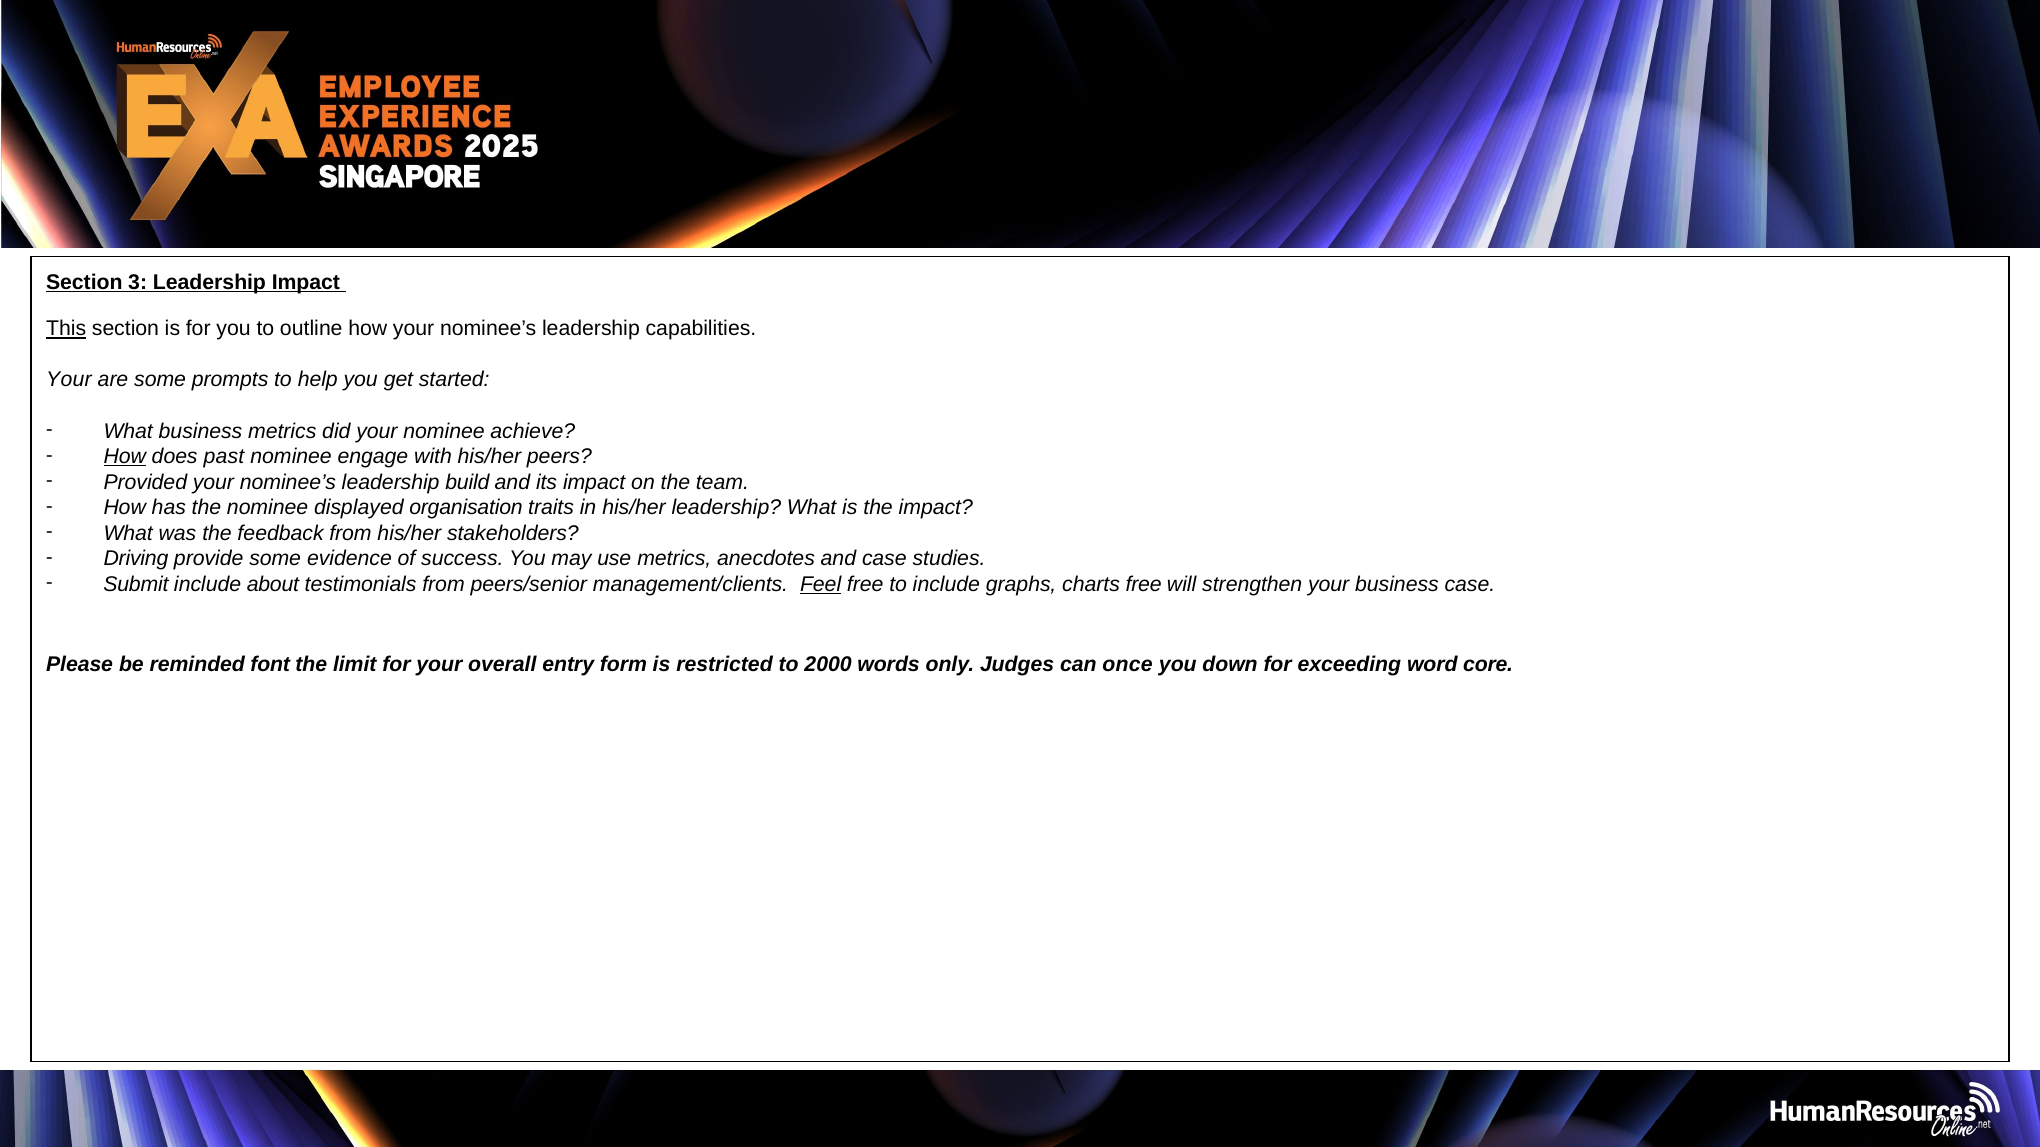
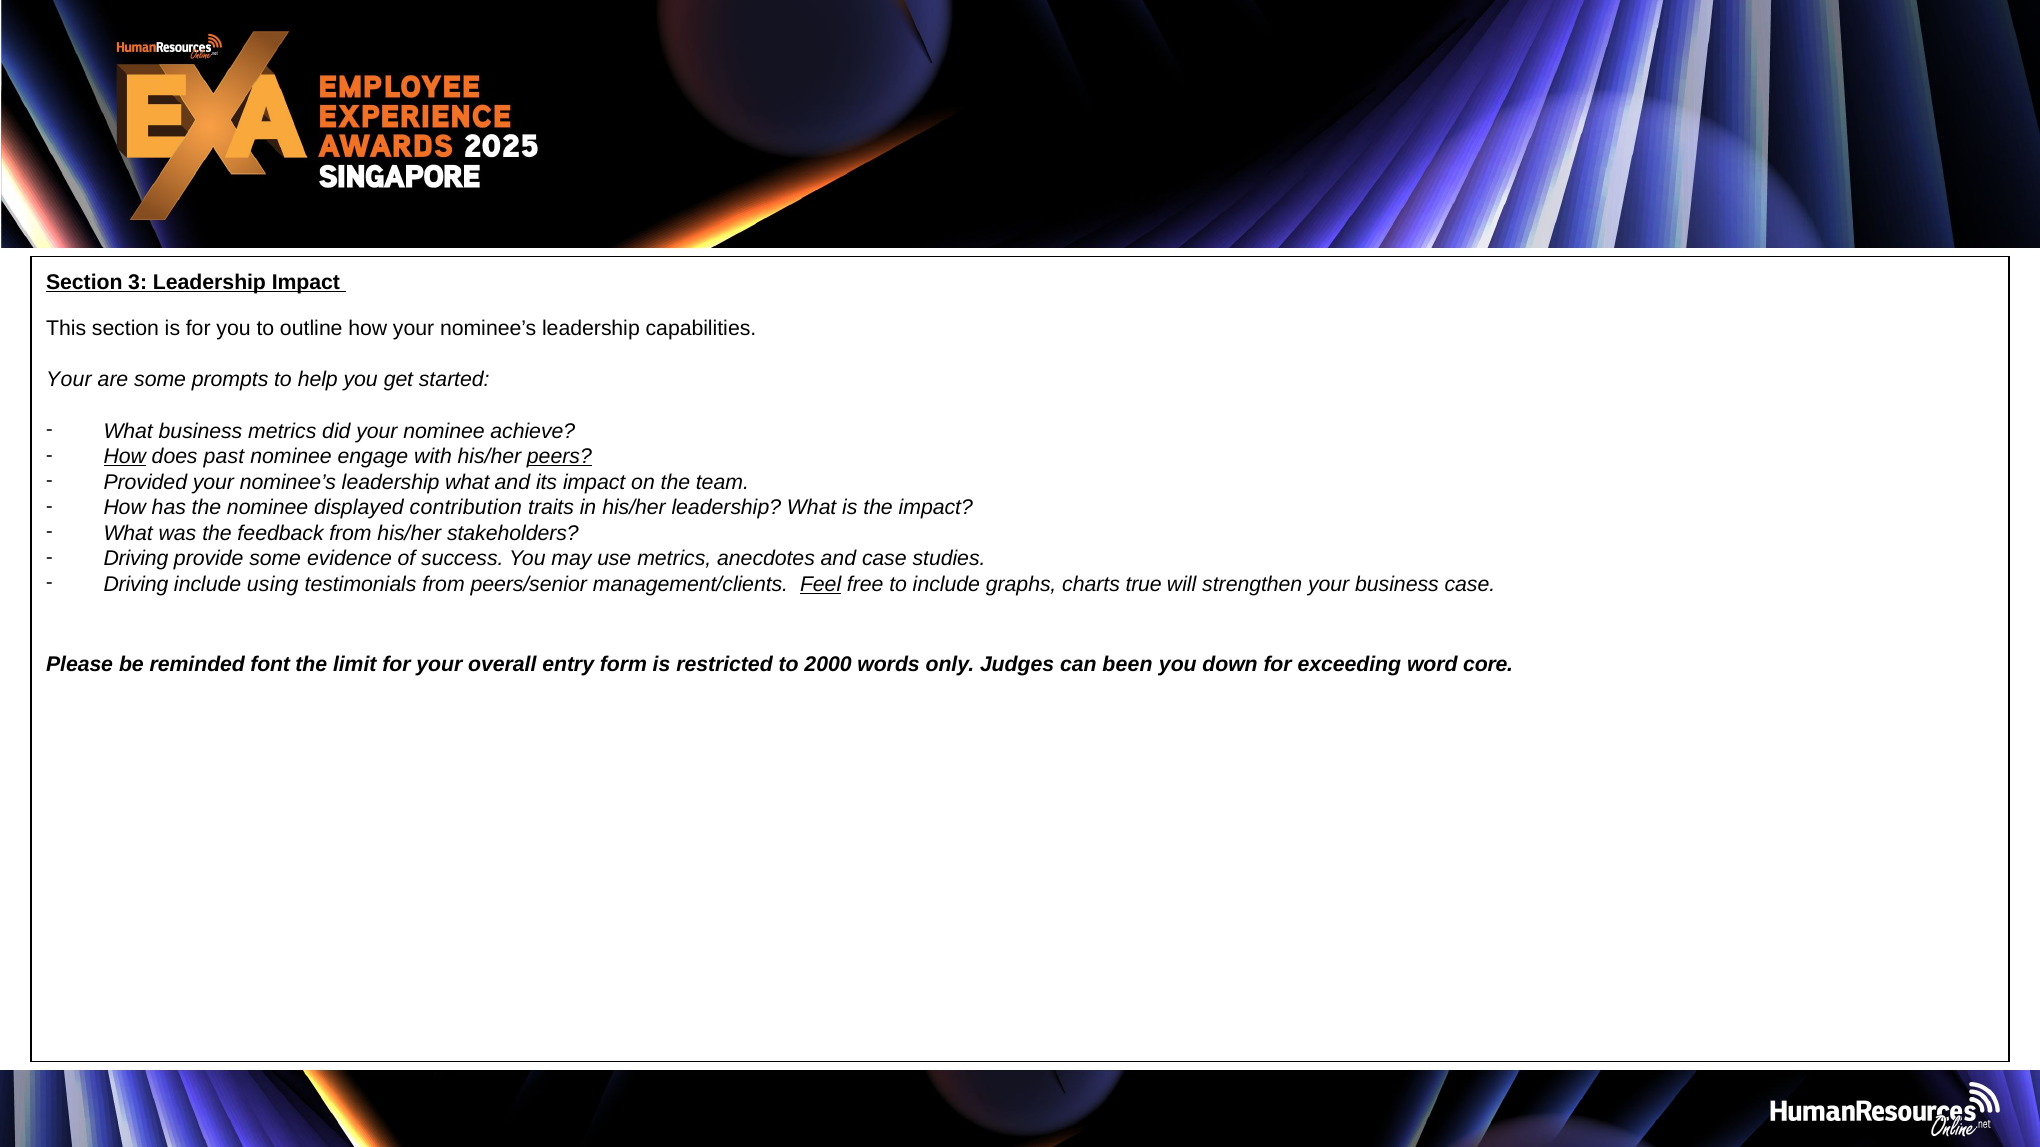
This underline: present -> none
peers underline: none -> present
nominee’s leadership build: build -> what
organisation: organisation -> contribution
Submit at (136, 584): Submit -> Driving
about: about -> using
charts free: free -> true
once: once -> been
